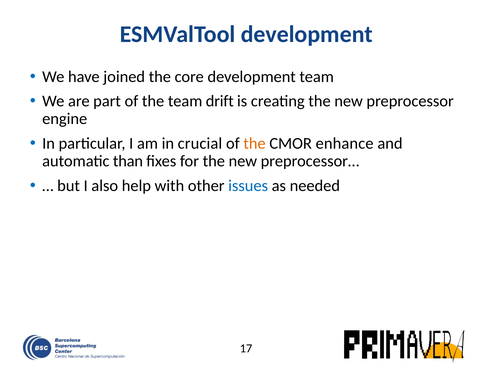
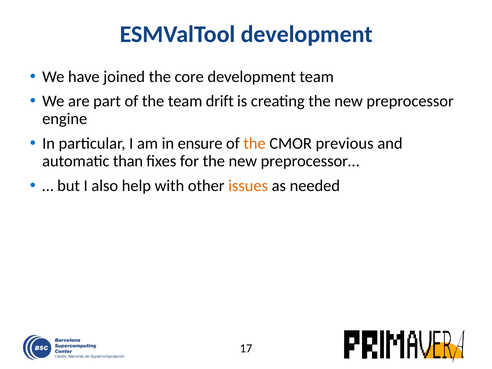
crucial: crucial -> ensure
enhance: enhance -> previous
issues colour: blue -> orange
